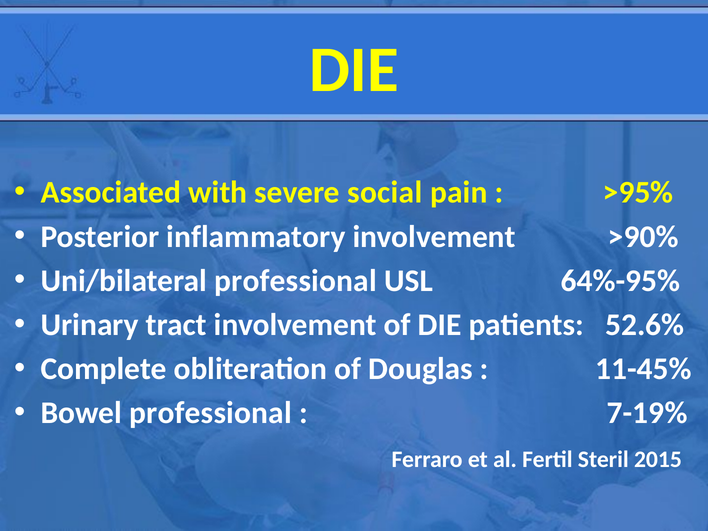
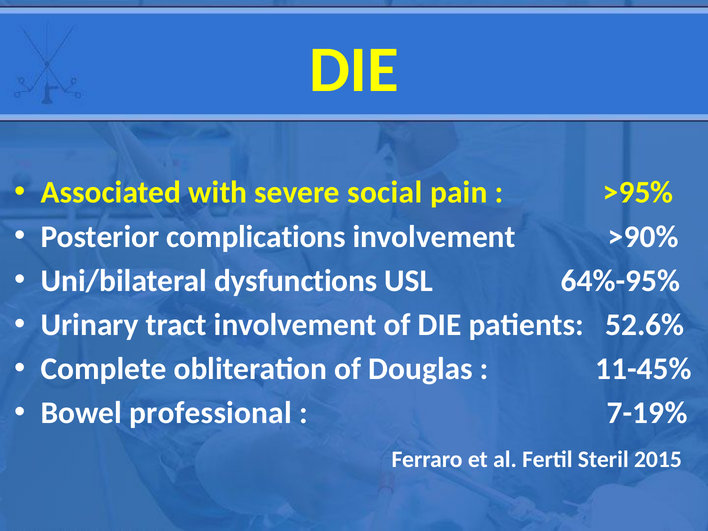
inflammatory: inflammatory -> complications
Uni/bilateral professional: professional -> dysfunctions
